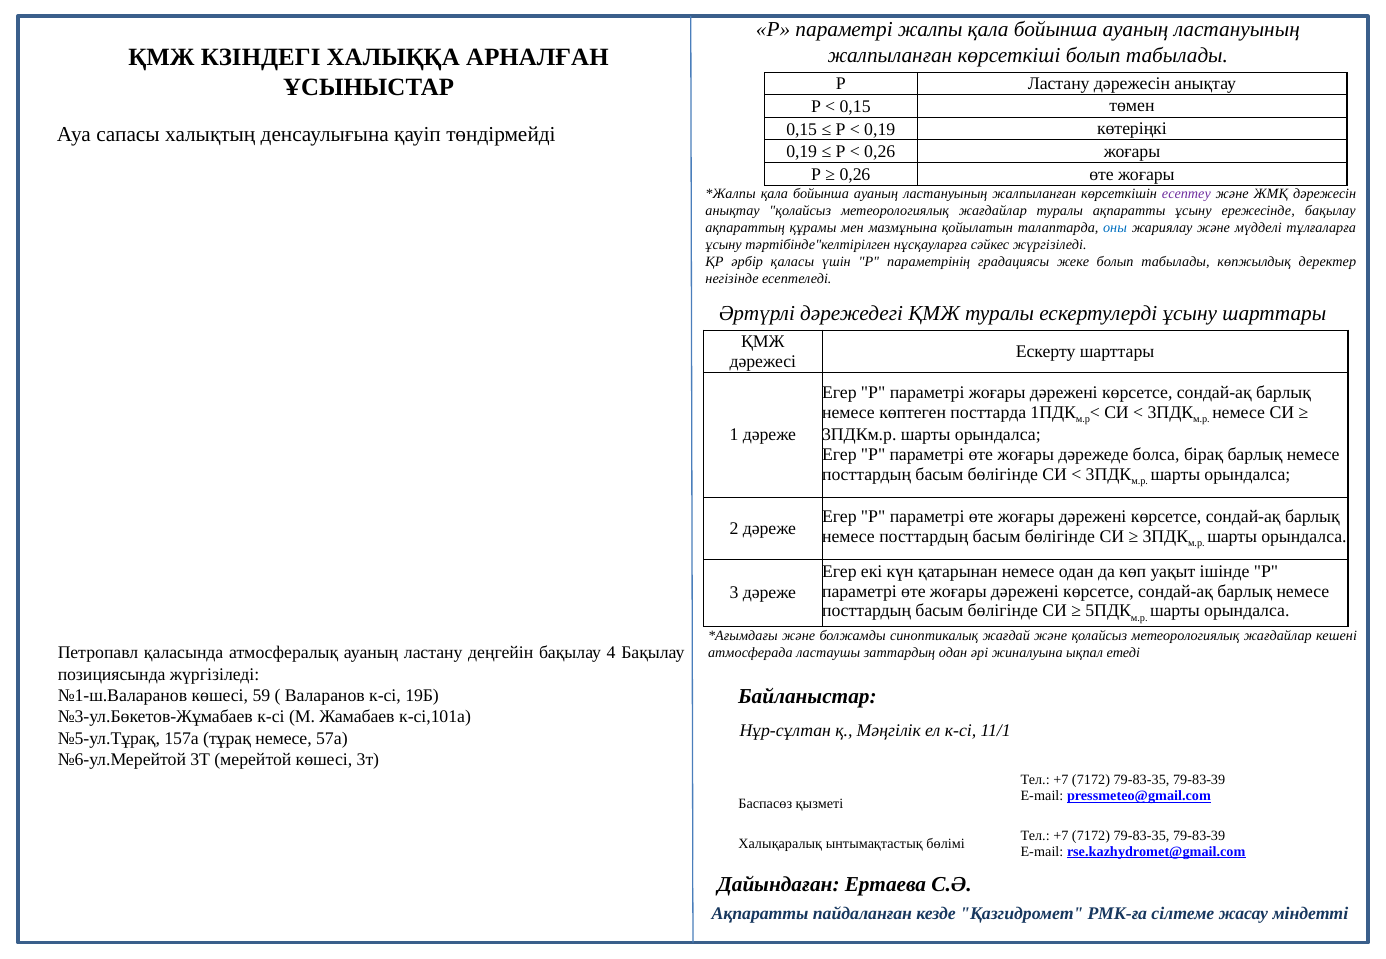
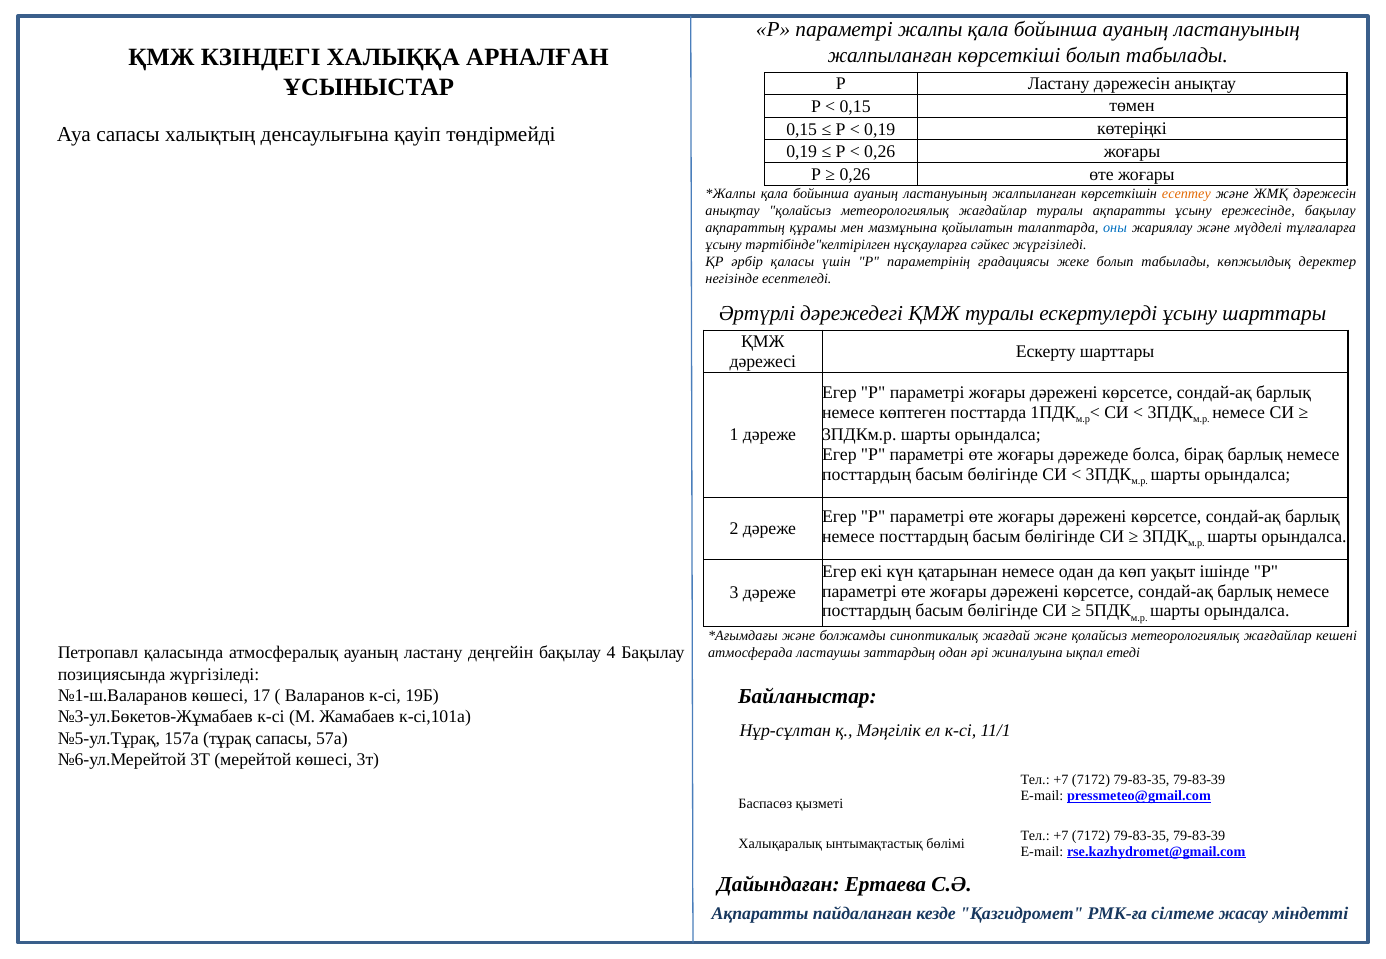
есептеу colour: purple -> orange
59: 59 -> 17
тұрақ немесе: немесе -> сапасы
